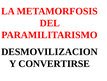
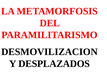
CONVERTIRSE: CONVERTIRSE -> DESPLAZADOS
